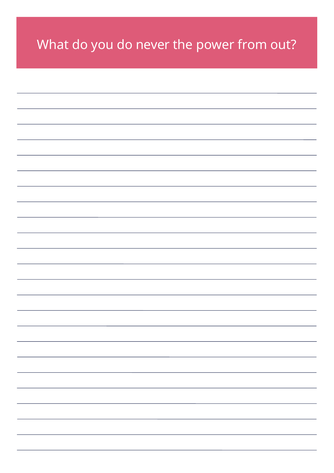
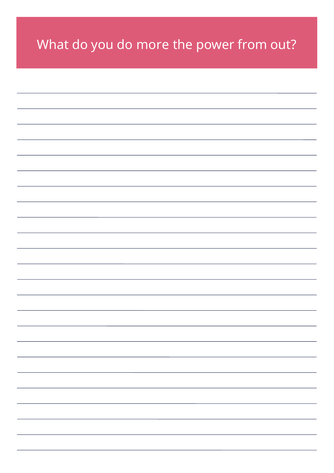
never: never -> more
